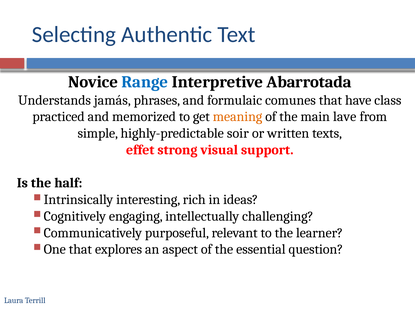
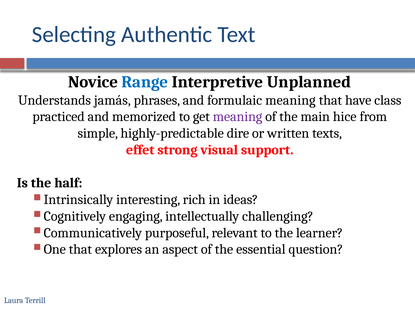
Abarrotada: Abarrotada -> Unplanned
formulaic comunes: comunes -> meaning
meaning at (238, 117) colour: orange -> purple
lave: lave -> hice
soir: soir -> dire
